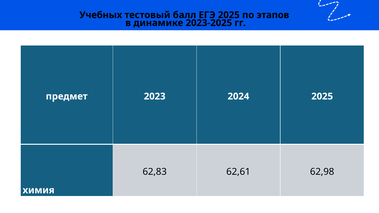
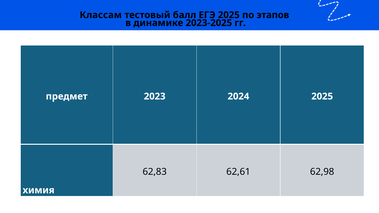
Учебных: Учебных -> Классам
